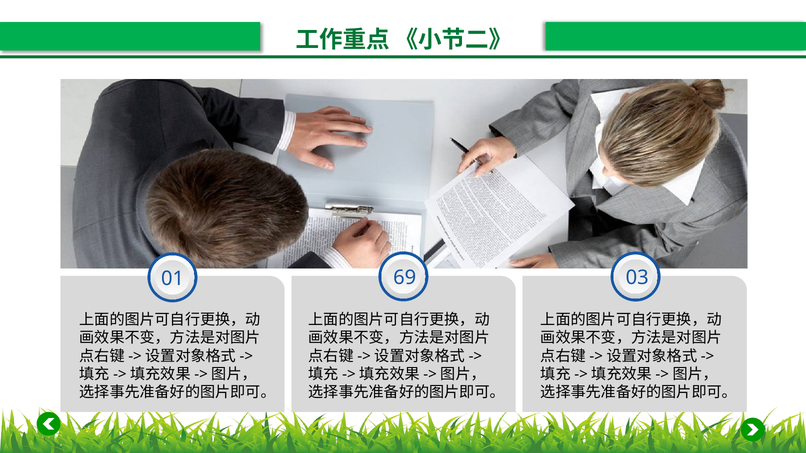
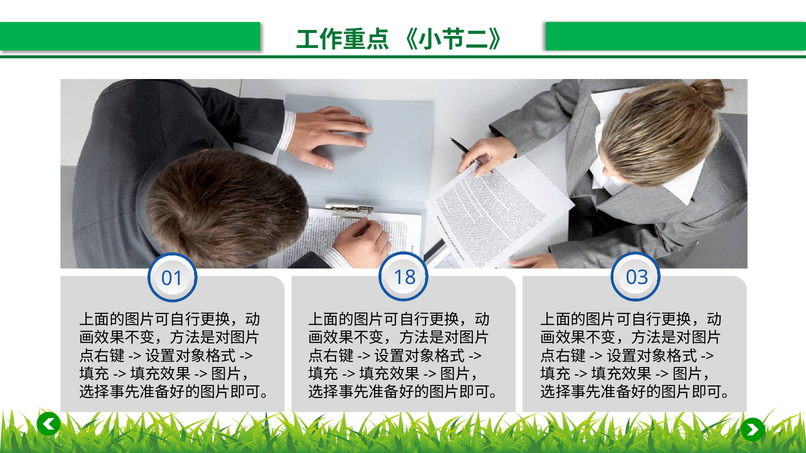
69: 69 -> 18
